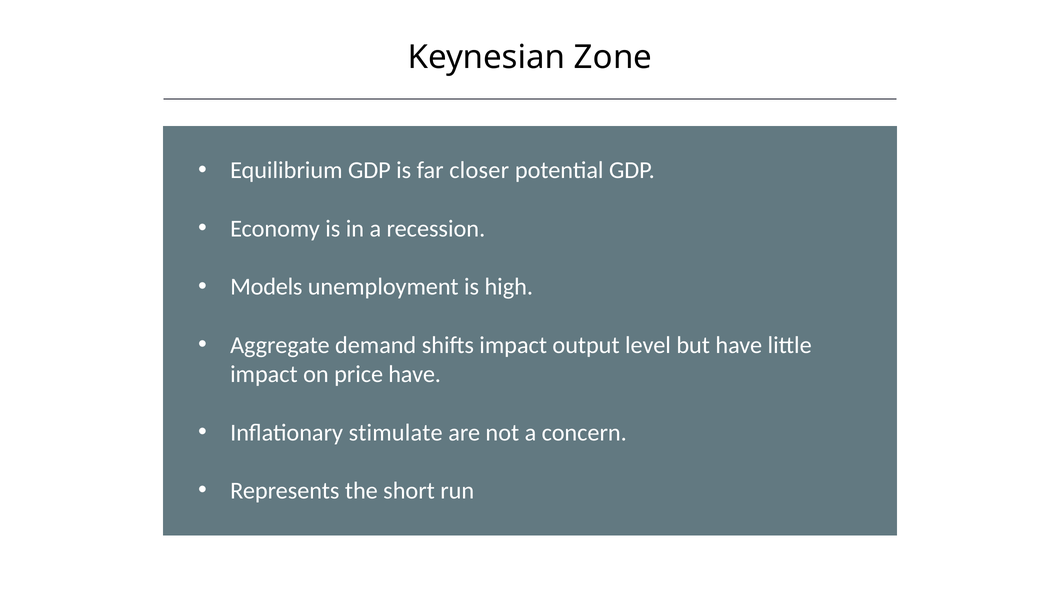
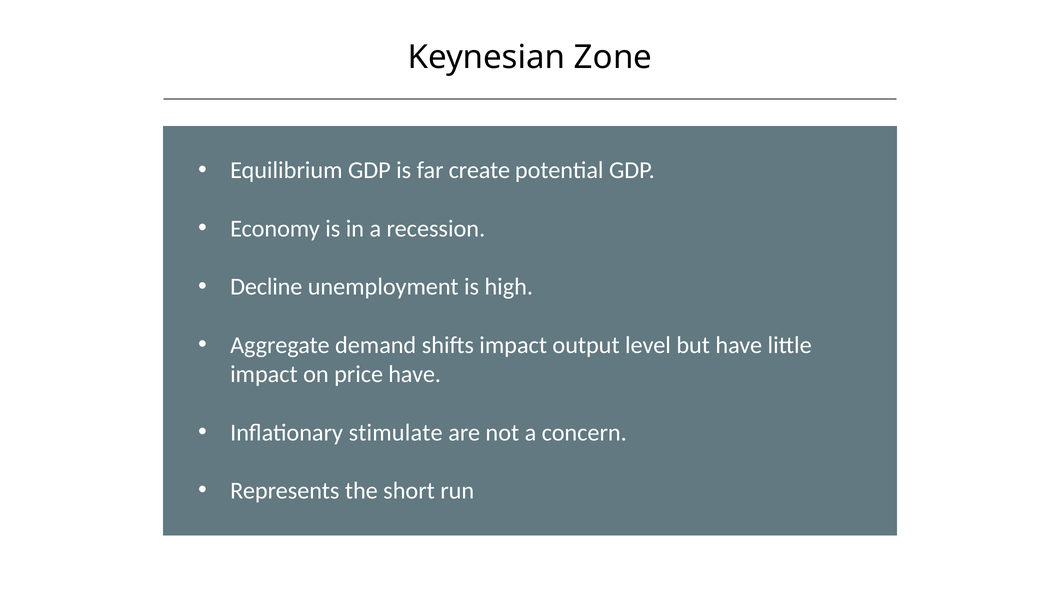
closer: closer -> create
Models: Models -> Decline
